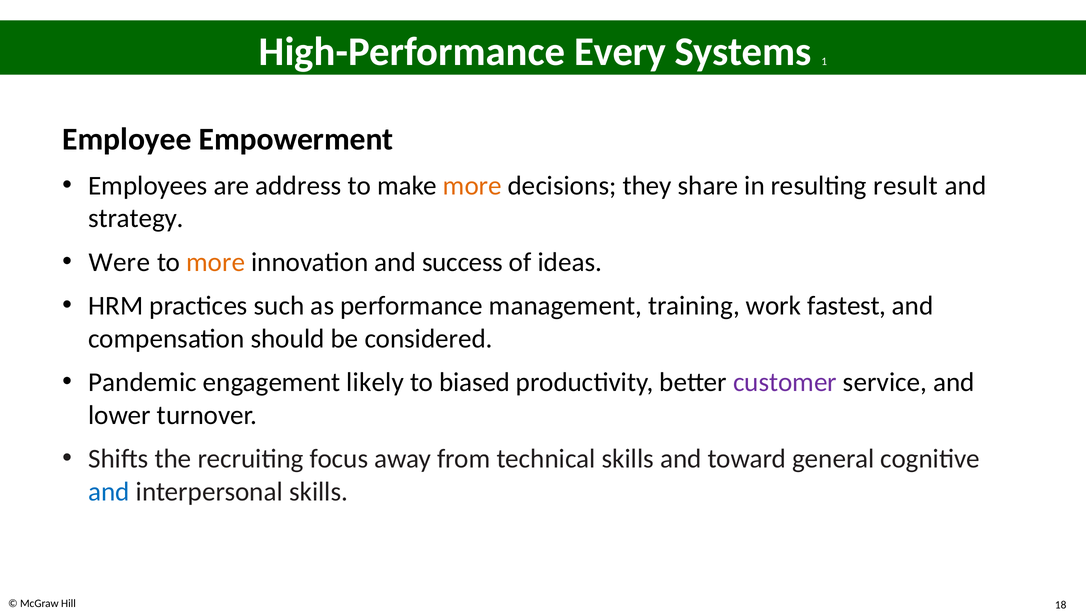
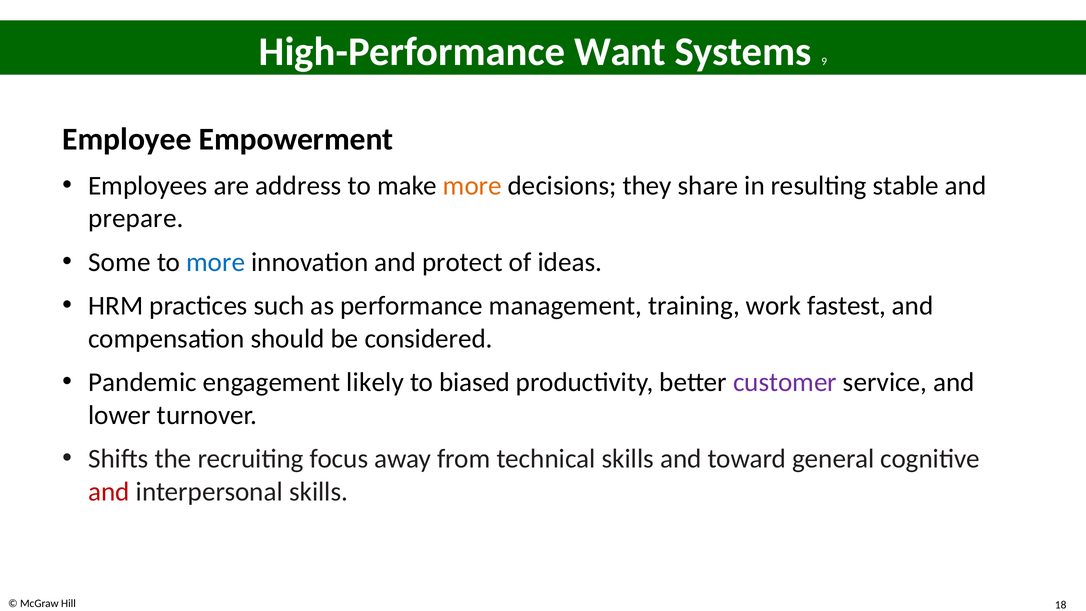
Every: Every -> Want
1: 1 -> 9
result: result -> stable
strategy: strategy -> prepare
Were: Were -> Some
more at (216, 262) colour: orange -> blue
success: success -> protect
and at (109, 492) colour: blue -> red
